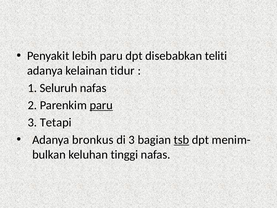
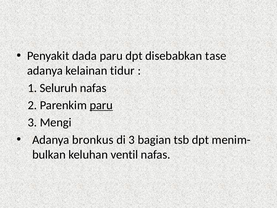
lebih: lebih -> dada
teliti: teliti -> tase
Tetapi: Tetapi -> Mengi
tsb underline: present -> none
tinggi: tinggi -> ventil
